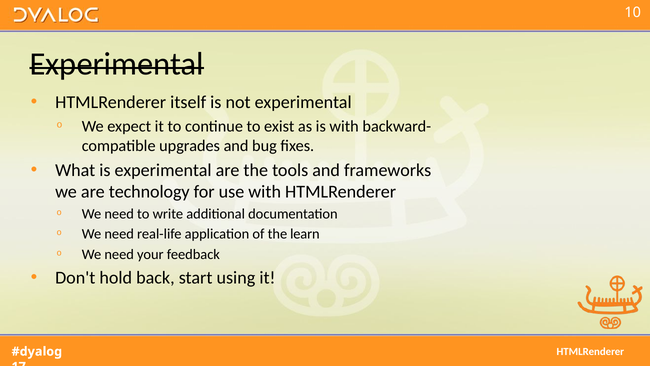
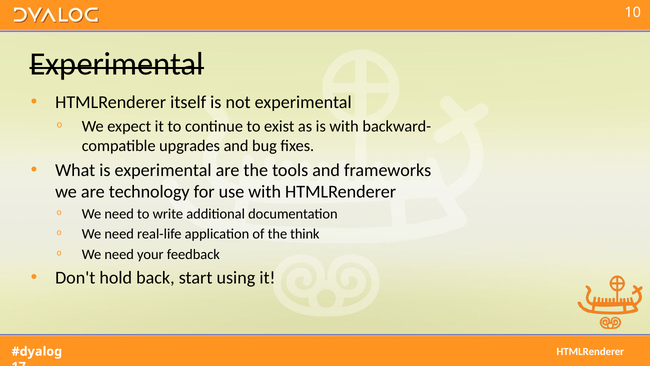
learn: learn -> think
